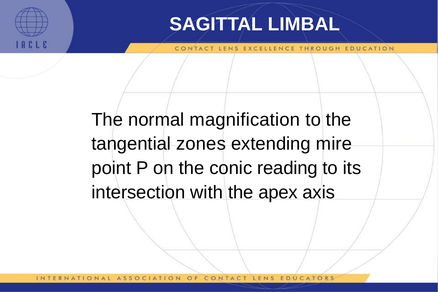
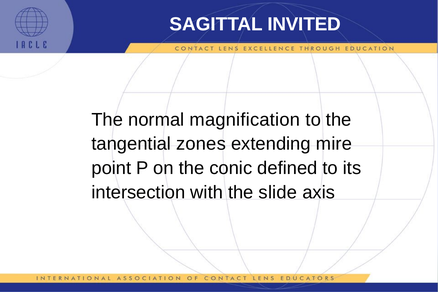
LIMBAL: LIMBAL -> INVITED
reading: reading -> defined
apex: apex -> slide
